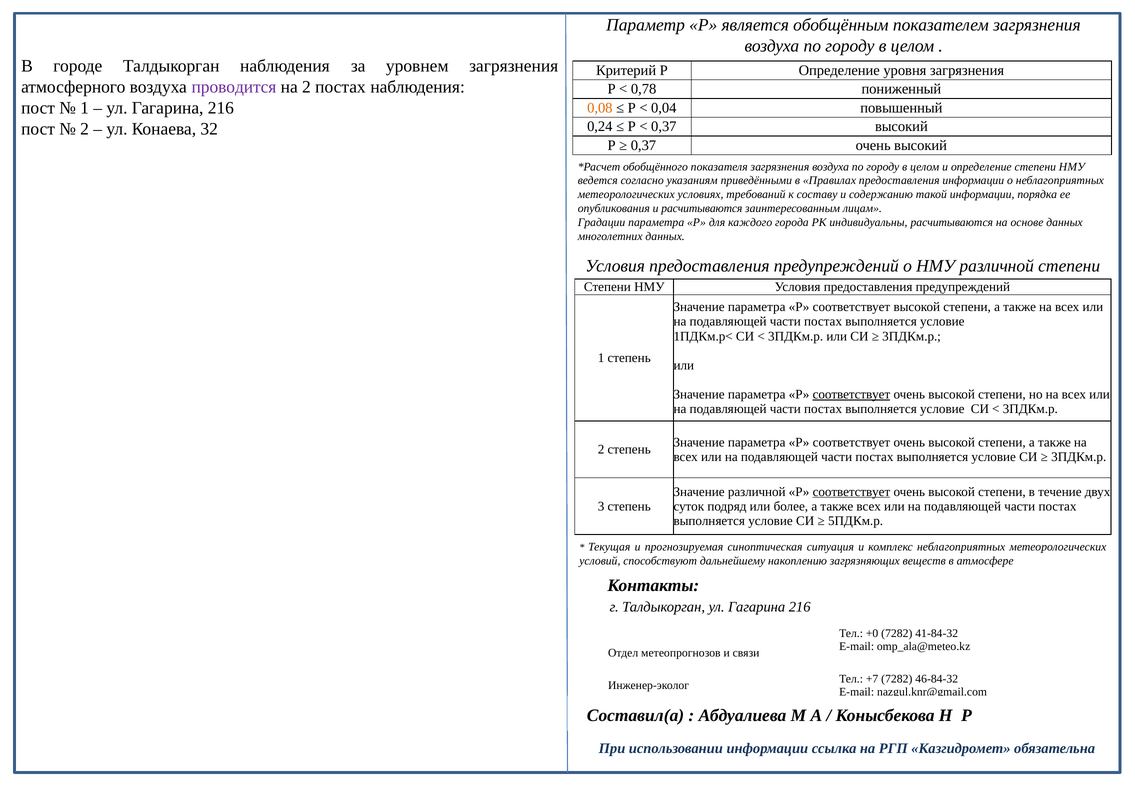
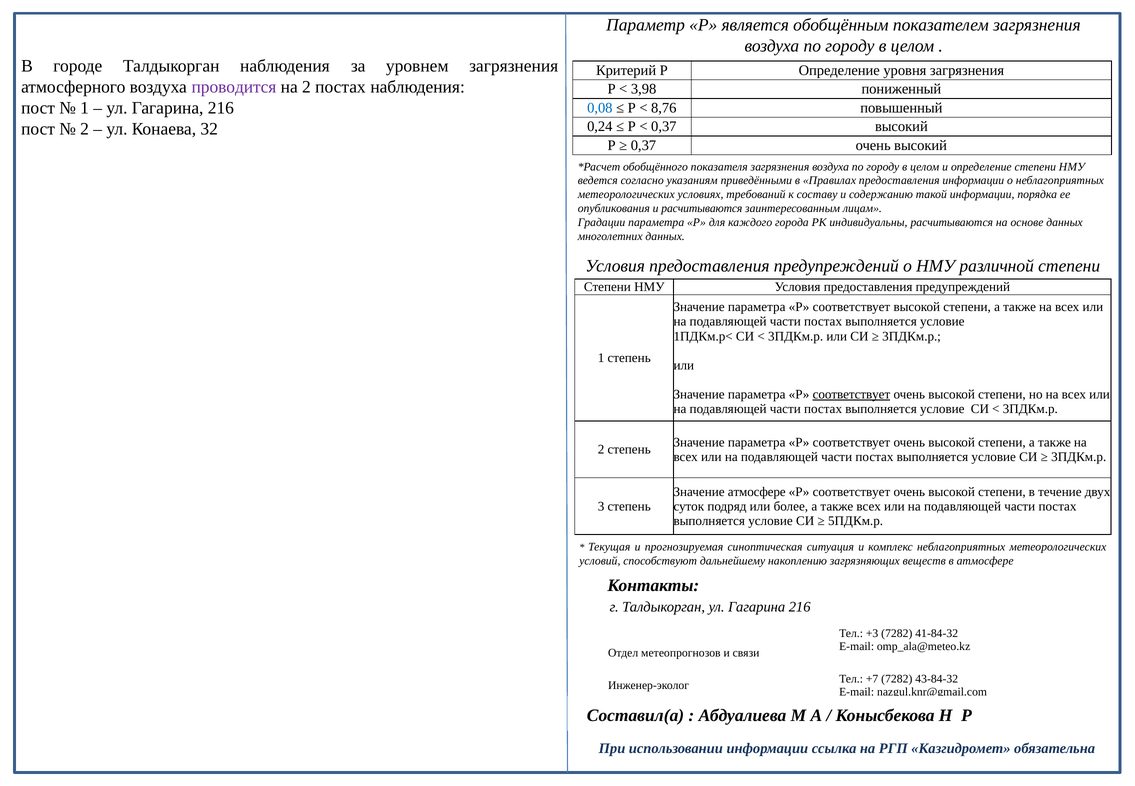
0,78: 0,78 -> 3,98
0,08 colour: orange -> blue
0,04: 0,04 -> 8,76
Значение различной: различной -> атмосфере
соответствует at (851, 492) underline: present -> none
+0: +0 -> +3
46-84-32: 46-84-32 -> 43-84-32
